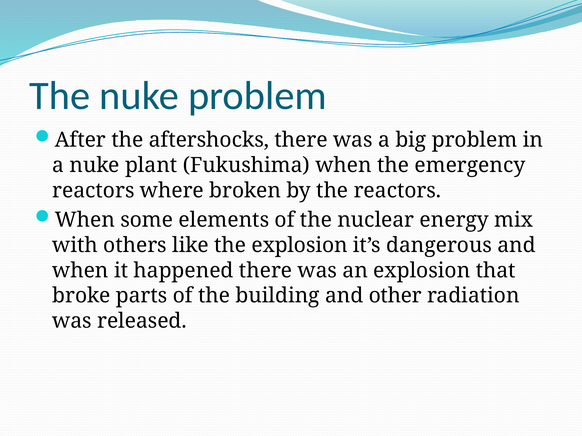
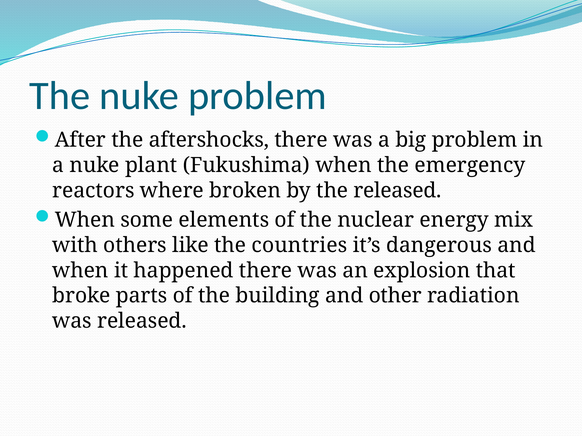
the reactors: reactors -> released
the explosion: explosion -> countries
